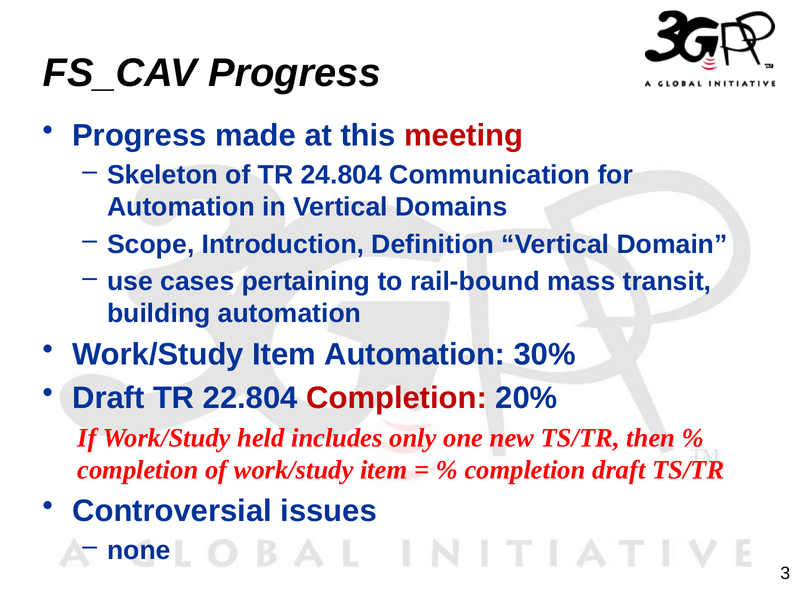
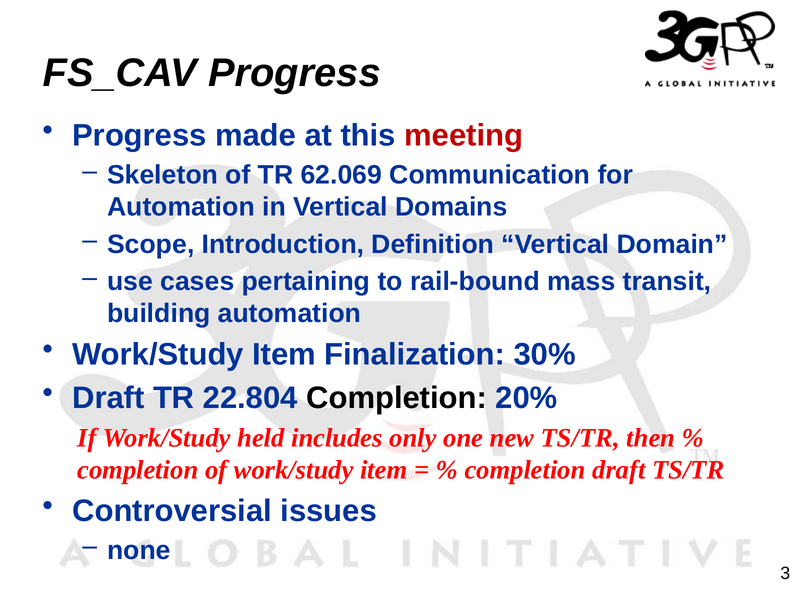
24.804: 24.804 -> 62.069
Item Automation: Automation -> Finalization
Completion at (397, 398) colour: red -> black
